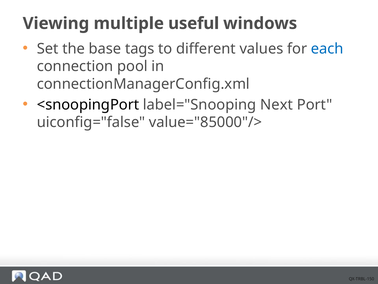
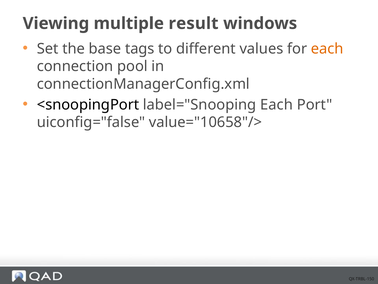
useful: useful -> result
each at (327, 49) colour: blue -> orange
label="Snooping Next: Next -> Each
value="85000"/>: value="85000"/> -> value="10658"/>
